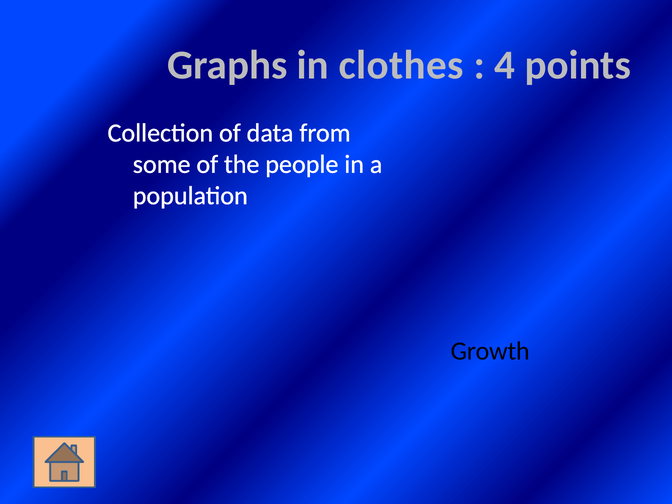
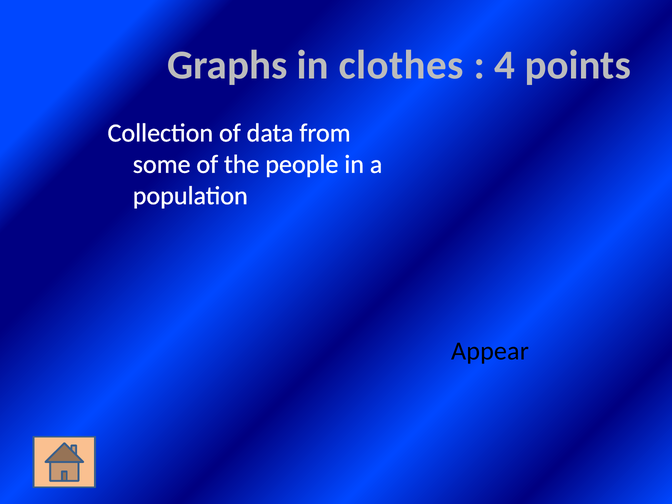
Growth: Growth -> Appear
